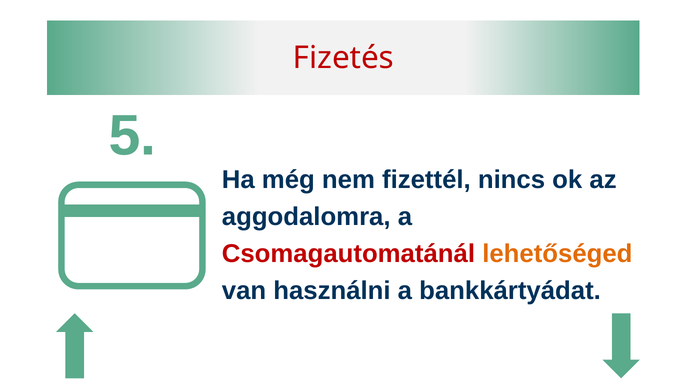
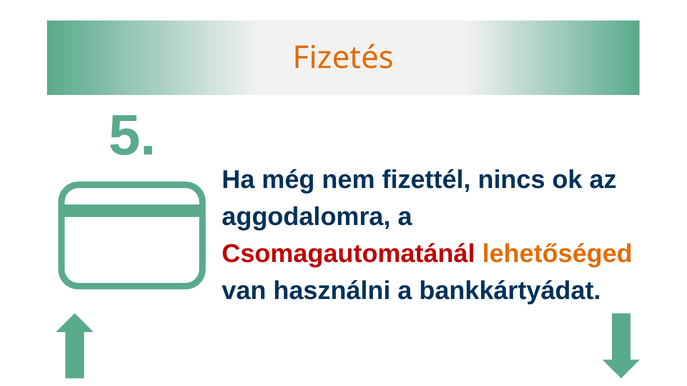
Fizetés colour: red -> orange
